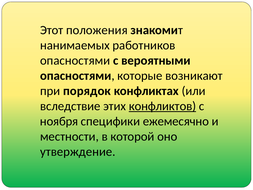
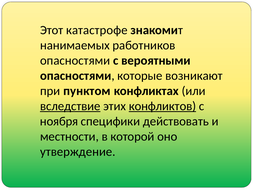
положения: положения -> катастрофе
порядок: порядок -> пунктом
вследствие underline: none -> present
ежемесячно: ежемесячно -> действовать
